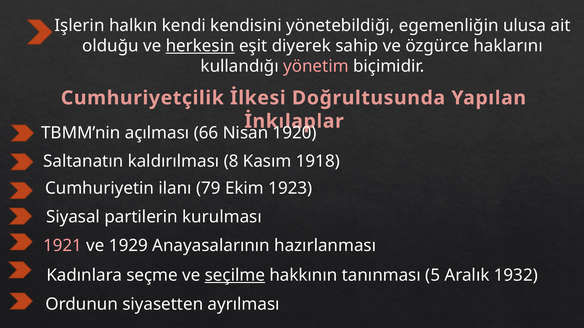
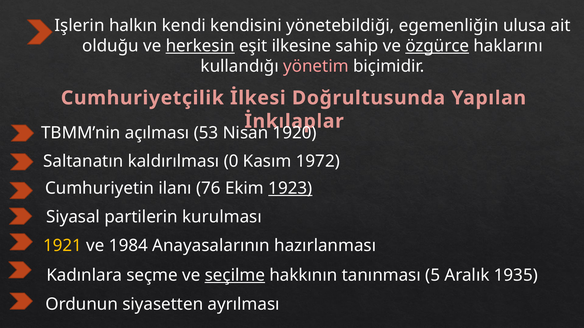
diyerek: diyerek -> ilkesine
özgürce underline: none -> present
66: 66 -> 53
8: 8 -> 0
1918: 1918 -> 1972
79: 79 -> 76
1923 underline: none -> present
1921 colour: pink -> yellow
1929: 1929 -> 1984
1932: 1932 -> 1935
